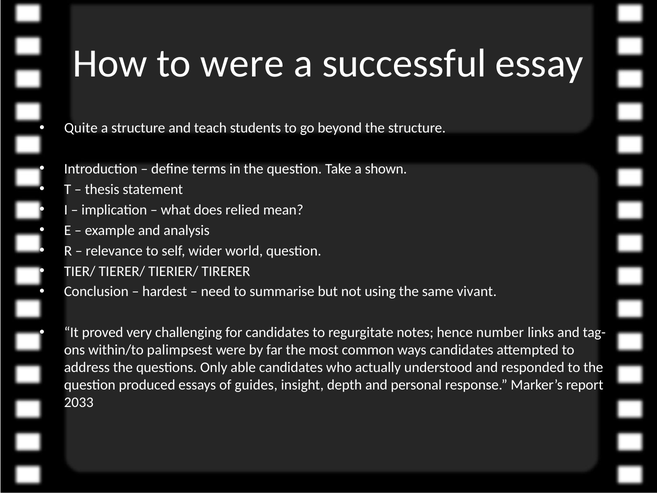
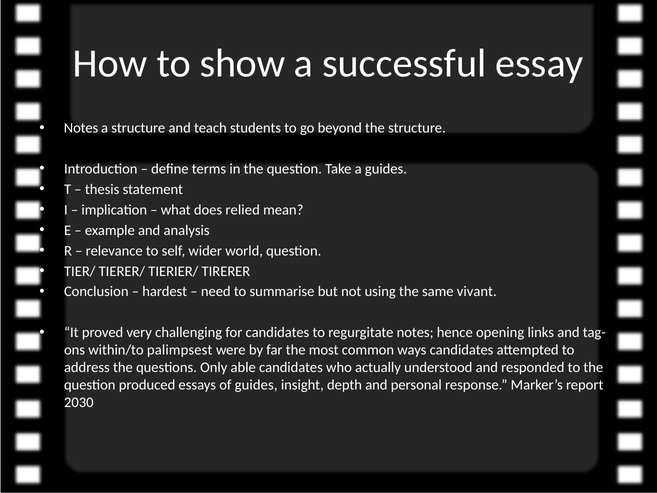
to were: were -> show
Quite at (81, 128): Quite -> Notes
a shown: shown -> guides
number: number -> opening
2033: 2033 -> 2030
